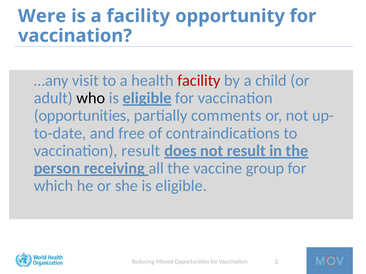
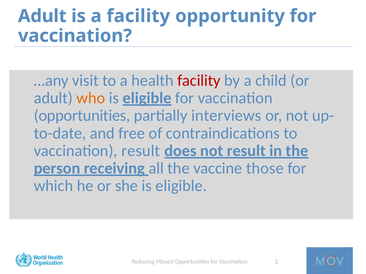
Were at (42, 16): Were -> Adult
who colour: black -> orange
comments: comments -> interviews
group: group -> those
